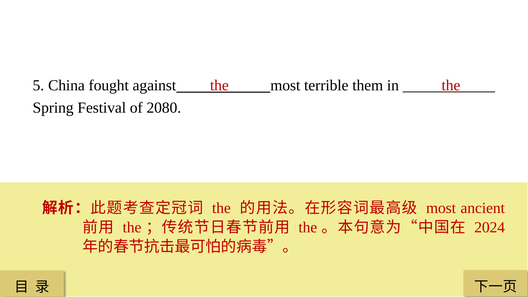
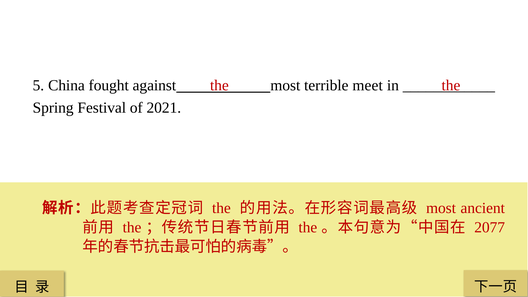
them: them -> meet
2080: 2080 -> 2021
2024: 2024 -> 2077
